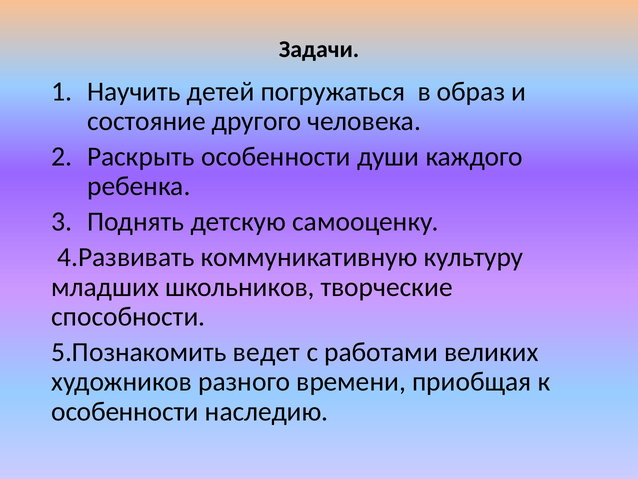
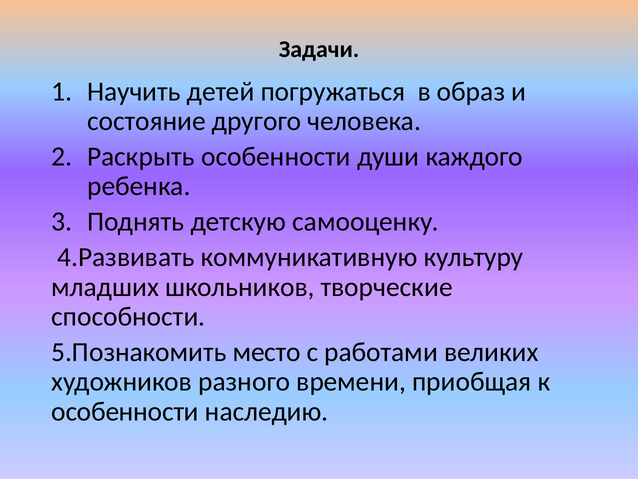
ведет: ведет -> место
